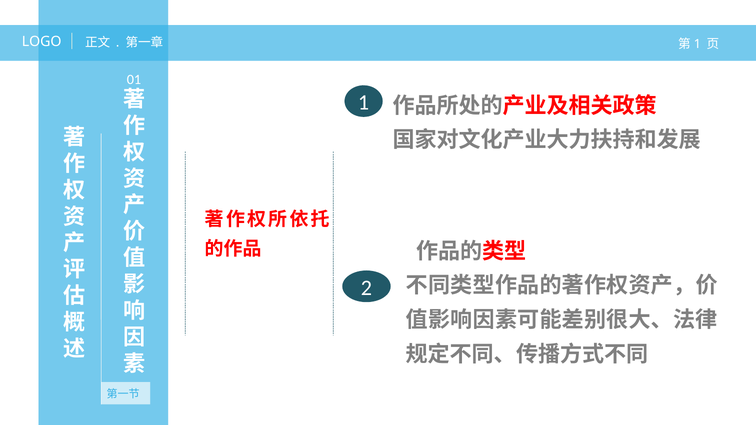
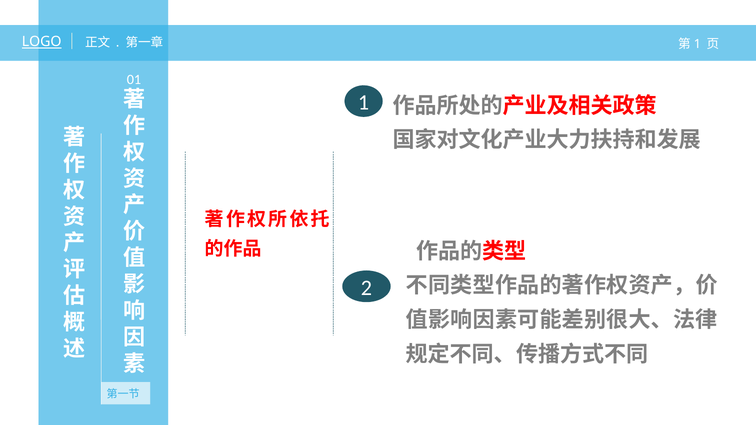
LOGO underline: none -> present
